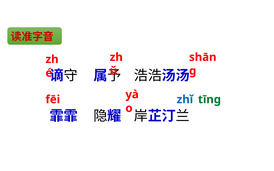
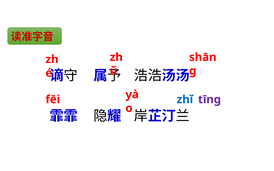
tīng colour: green -> purple
